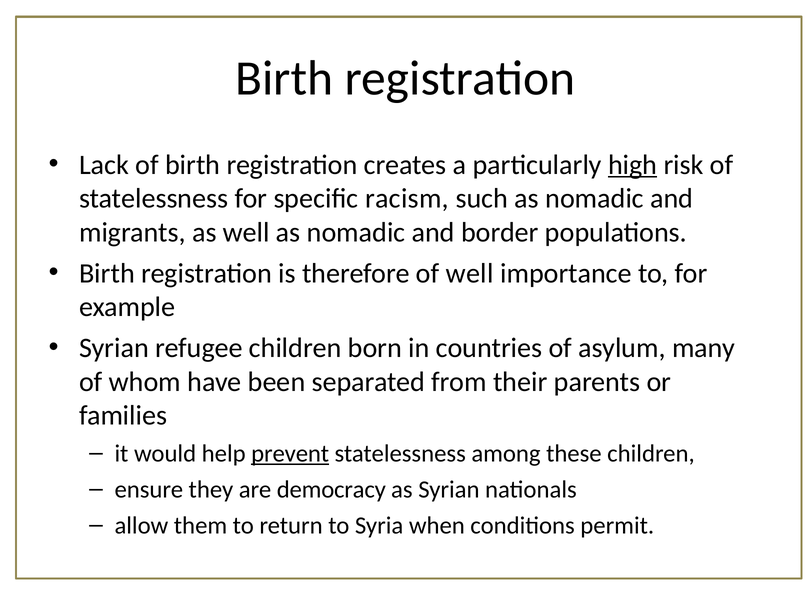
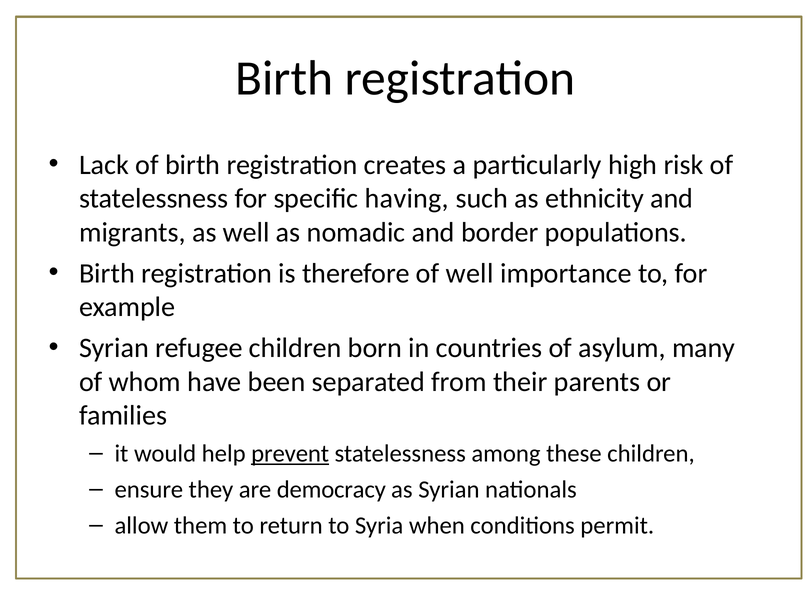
high underline: present -> none
racism: racism -> having
such as nomadic: nomadic -> ethnicity
